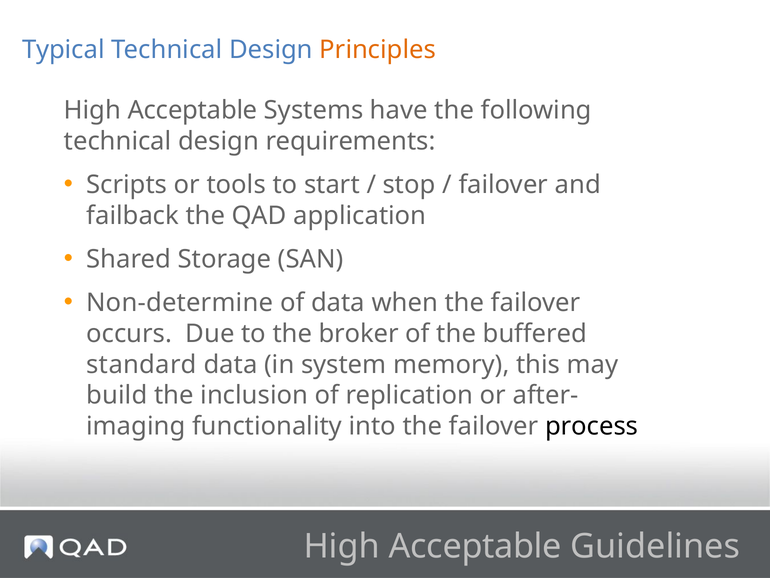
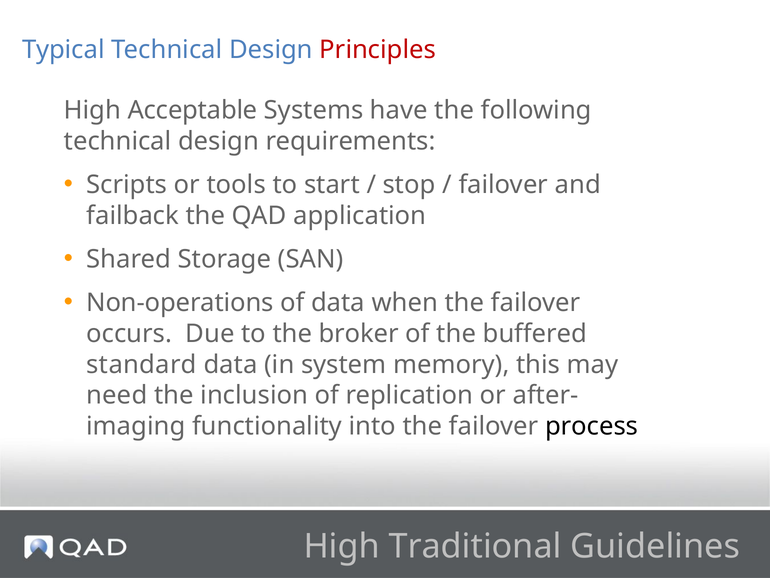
Principles colour: orange -> red
Non-determine: Non-determine -> Non-operations
build: build -> need
Acceptable at (475, 546): Acceptable -> Traditional
